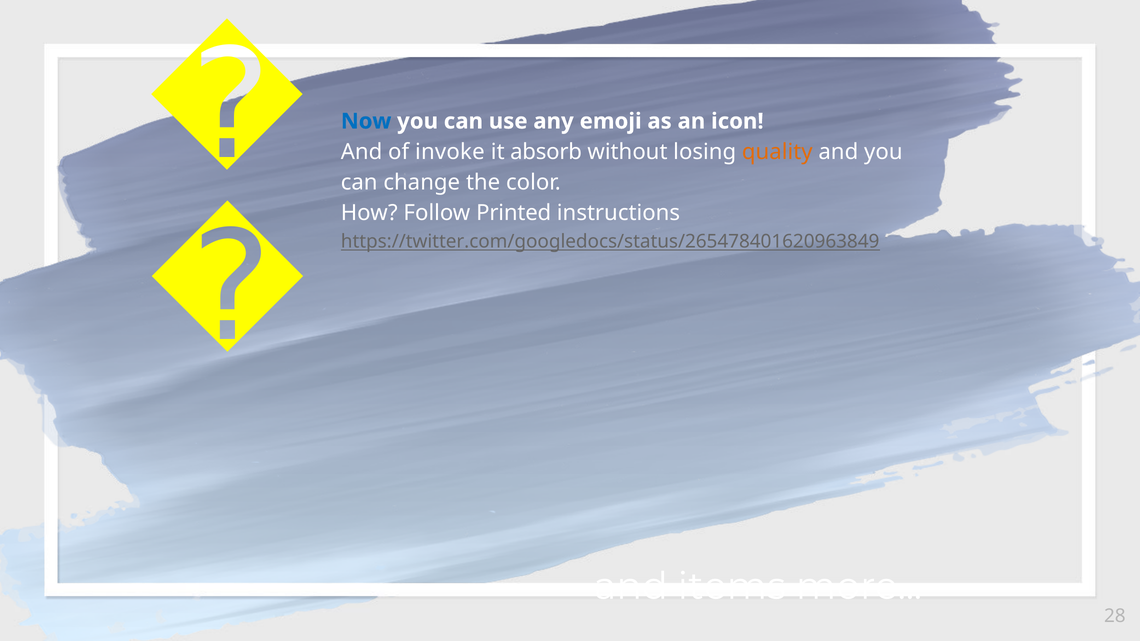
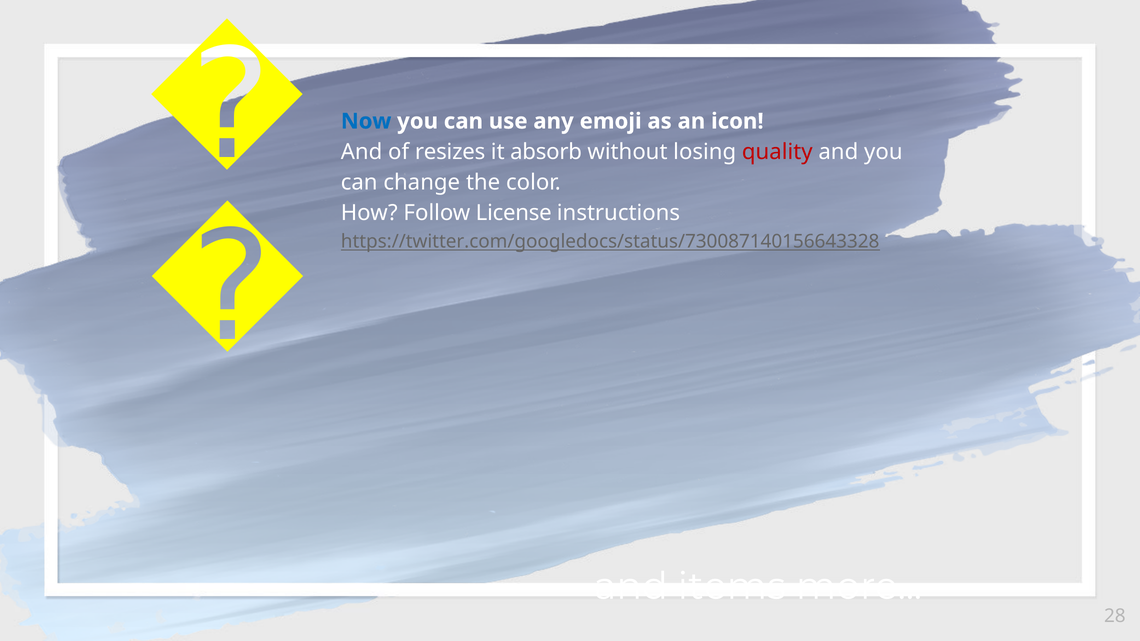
invoke: invoke -> resizes
quality colour: orange -> red
Printed: Printed -> License
https://twitter.com/googledocs/status/265478401620963849: https://twitter.com/googledocs/status/265478401620963849 -> https://twitter.com/googledocs/status/730087140156643328
